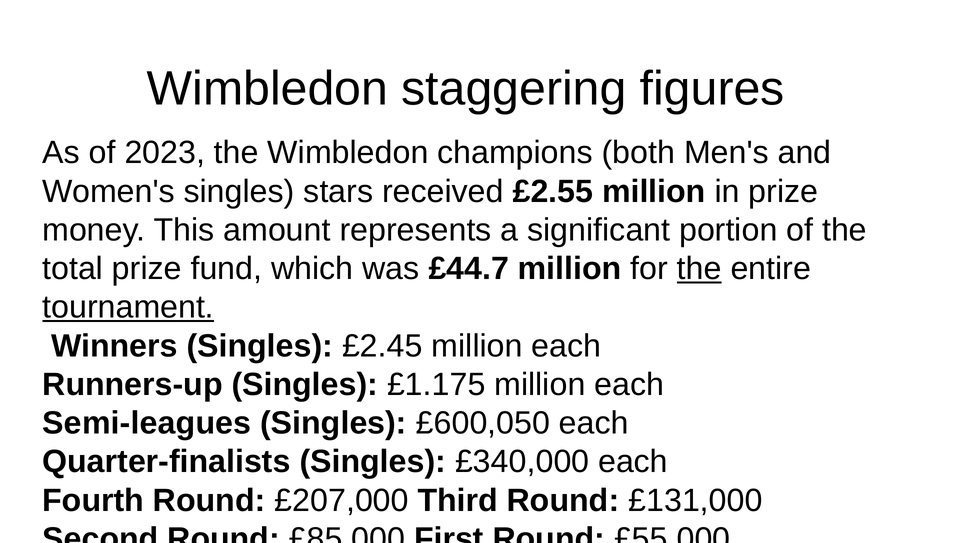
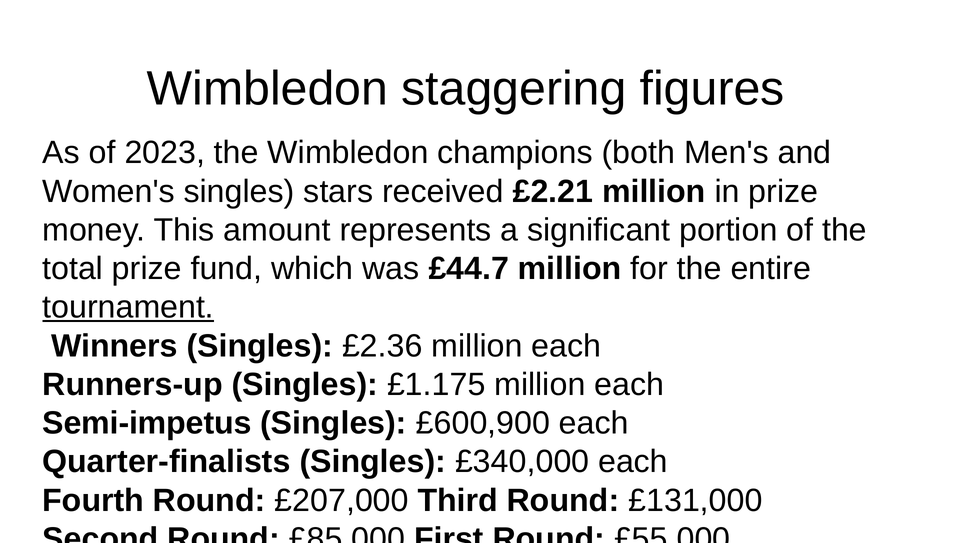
£2.55: £2.55 -> £2.21
the at (699, 269) underline: present -> none
£2.45: £2.45 -> £2.36
Semi-leagues: Semi-leagues -> Semi-impetus
£600,050: £600,050 -> £600,900
